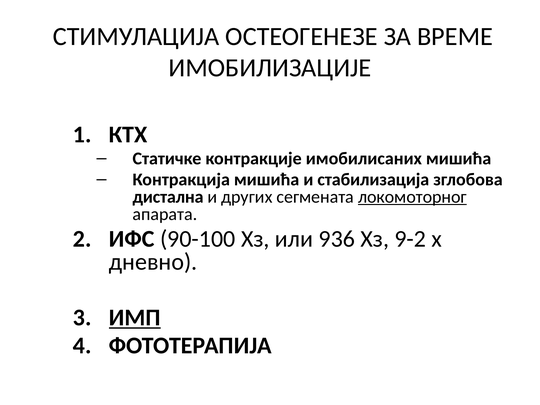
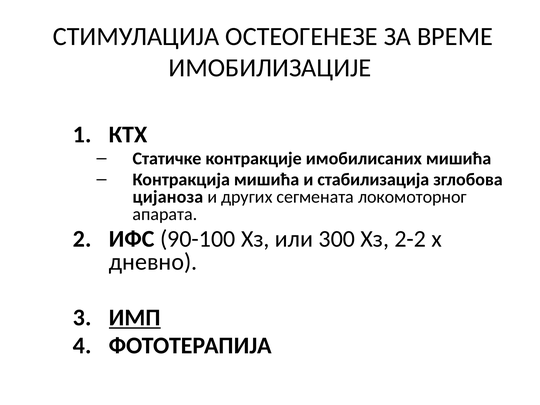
дистална: дистална -> цијаноза
локомоторног underline: present -> none
936: 936 -> 300
9-2: 9-2 -> 2-2
